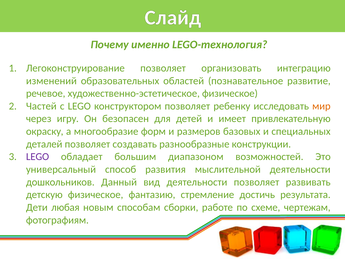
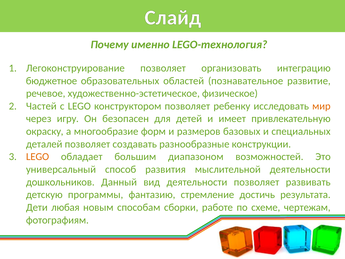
изменений: изменений -> бюджетное
LEGO at (38, 157) colour: purple -> orange
детскую физическое: физическое -> программы
